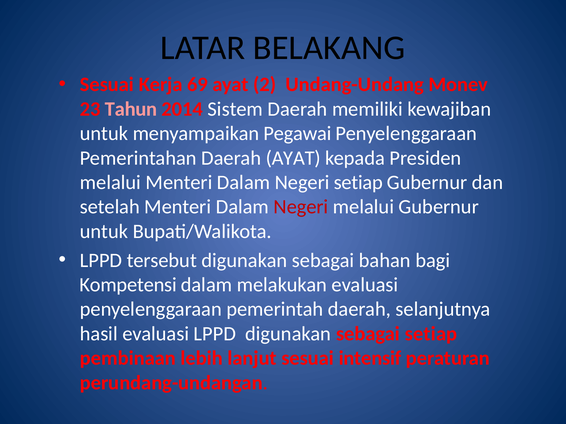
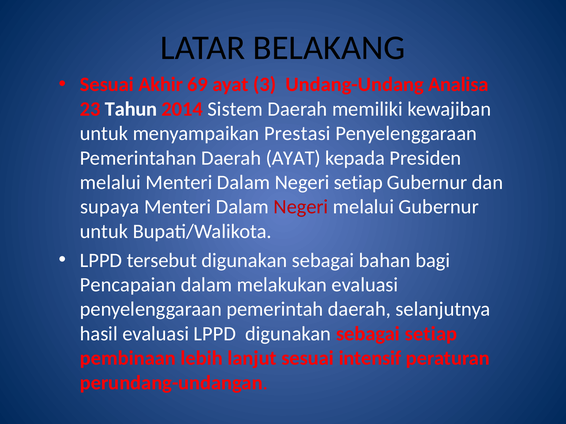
Kerja: Kerja -> Akhir
2: 2 -> 3
Monev: Monev -> Analisa
Tahun colour: pink -> white
Pegawai: Pegawai -> Prestasi
setelah: setelah -> supaya
Kompetensi: Kompetensi -> Pencapaian
